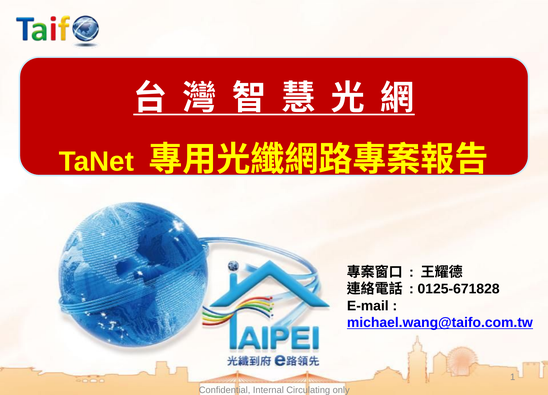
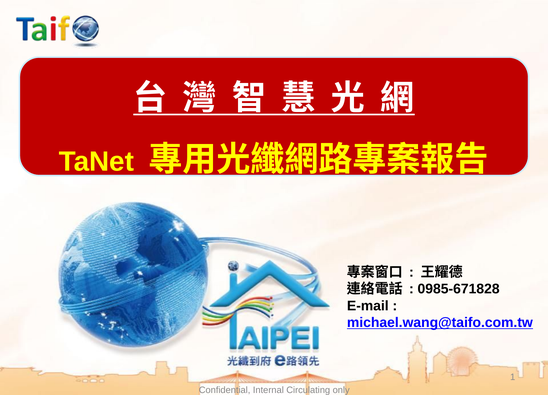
0125-671828: 0125-671828 -> 0985-671828
